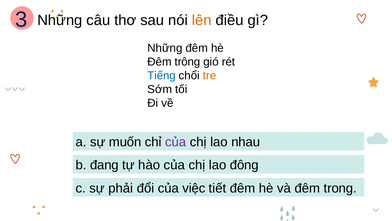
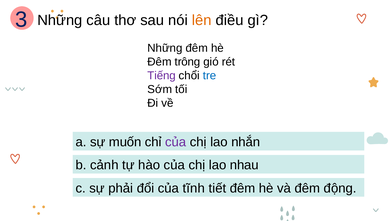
Tiếng colour: blue -> purple
tre colour: orange -> blue
nhau: nhau -> nhắn
đang: đang -> cảnh
đông: đông -> nhau
việc: việc -> tĩnh
trong: trong -> động
